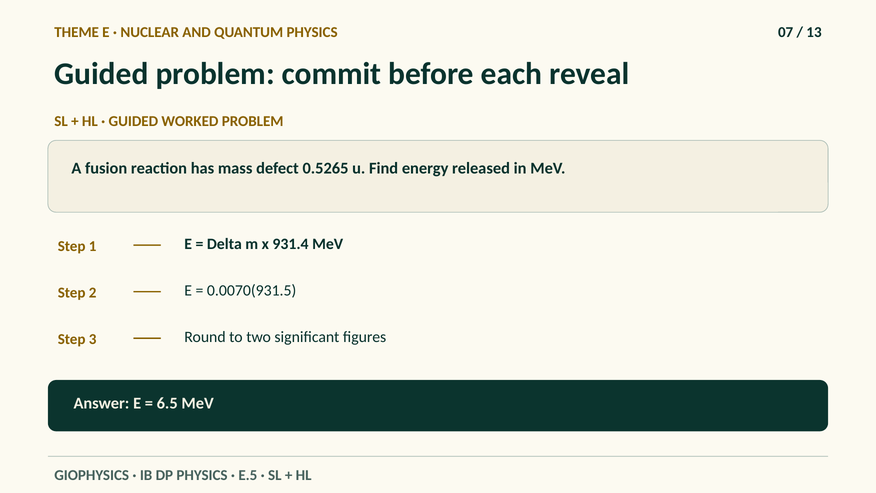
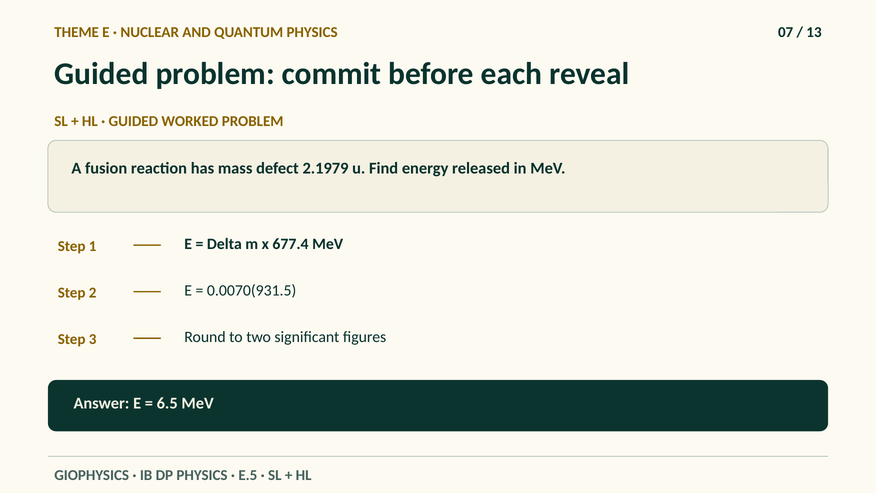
0.5265: 0.5265 -> 2.1979
931.4: 931.4 -> 677.4
